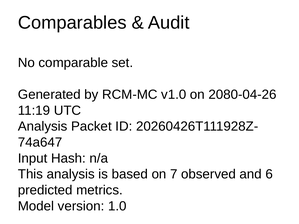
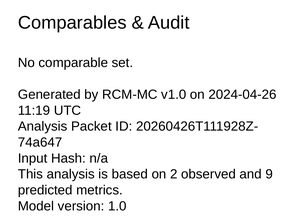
2080-04-26: 2080-04-26 -> 2024-04-26
7: 7 -> 2
6: 6 -> 9
